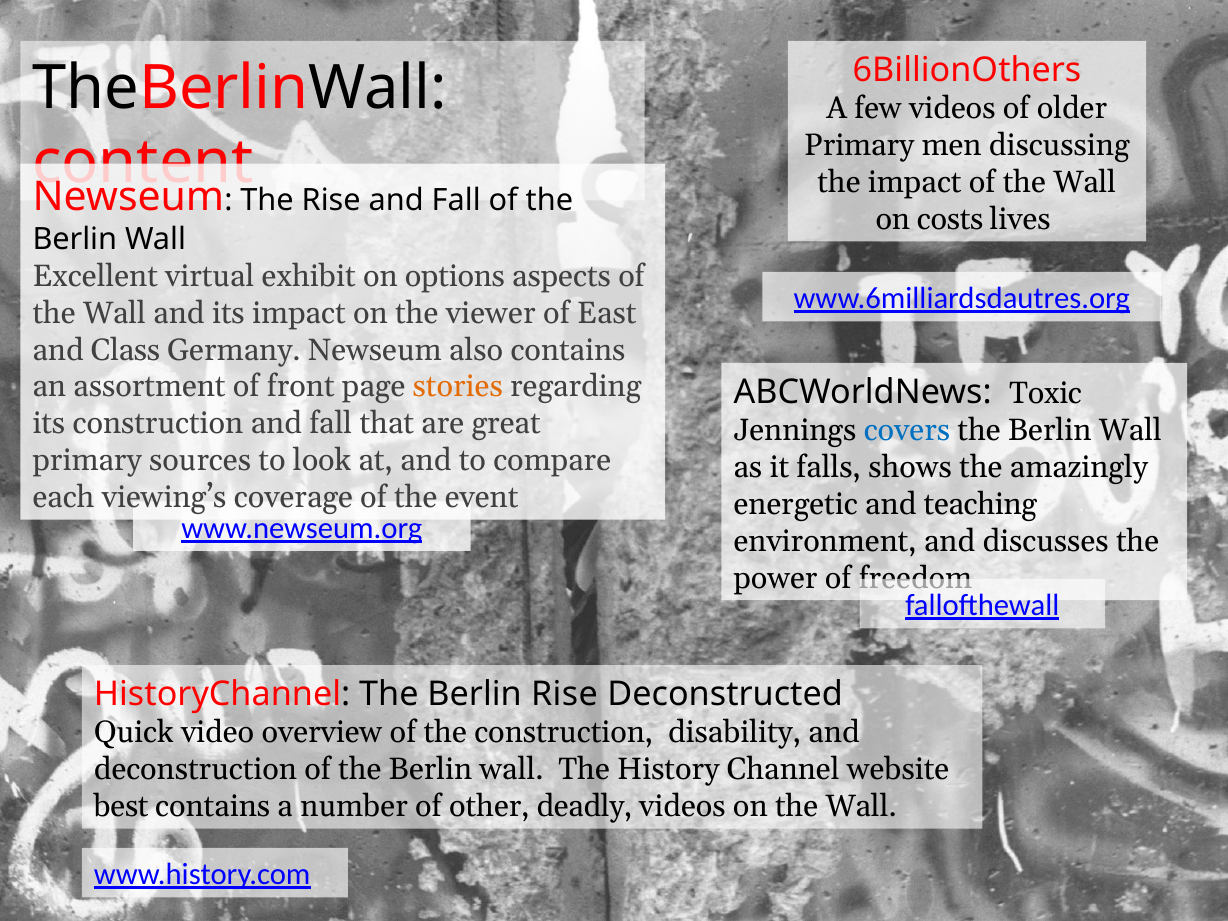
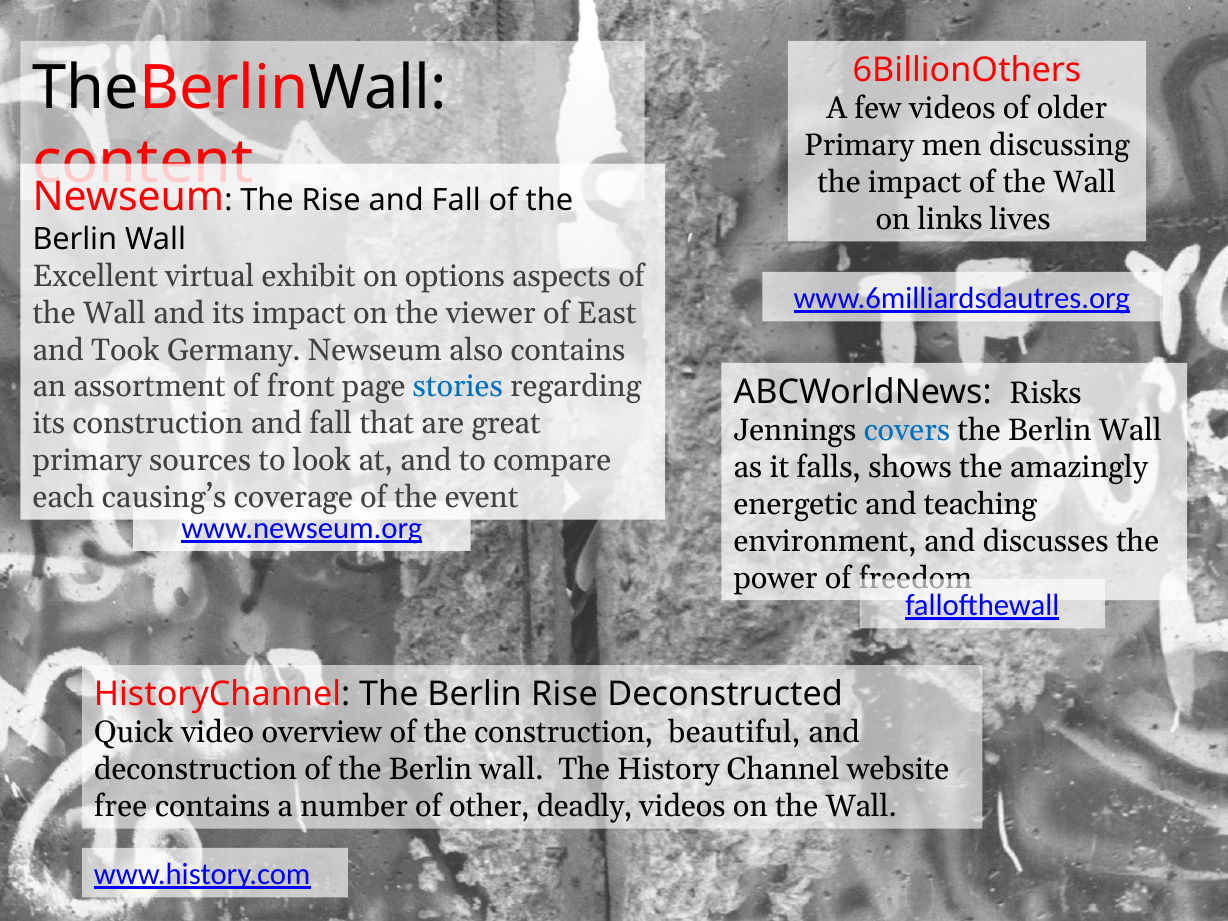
costs: costs -> links
Class: Class -> Took
stories colour: orange -> blue
Toxic: Toxic -> Risks
viewing’s: viewing’s -> causing’s
disability: disability -> beautiful
best: best -> free
